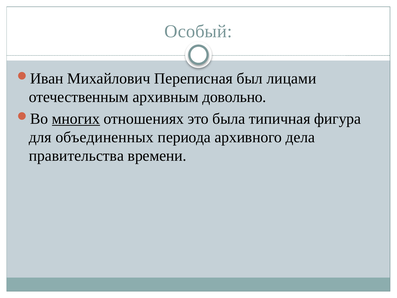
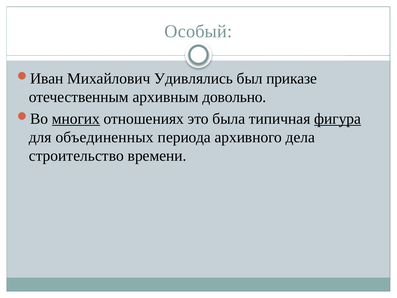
Переписная: Переписная -> Удивлялись
лицами: лицами -> приказе
фигура underline: none -> present
правительства: правительства -> строительство
